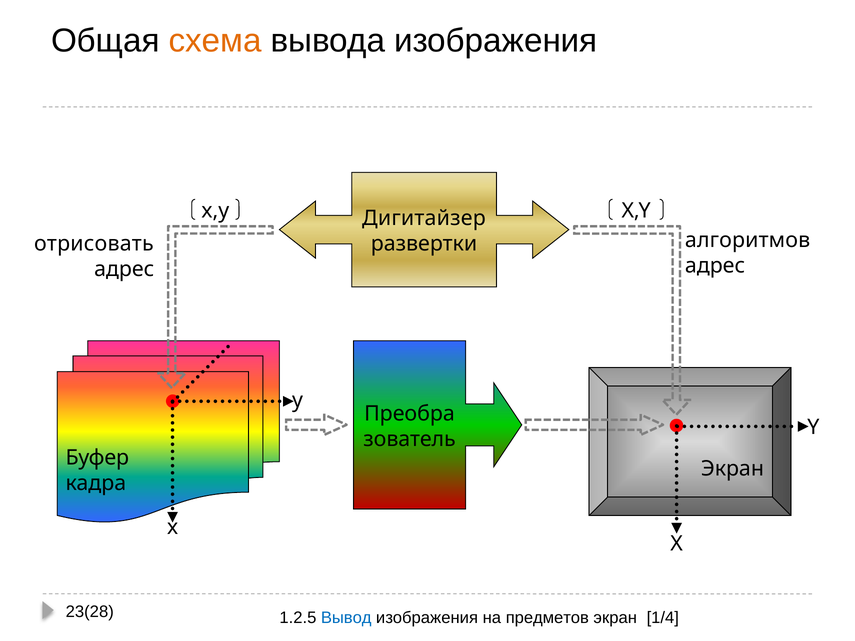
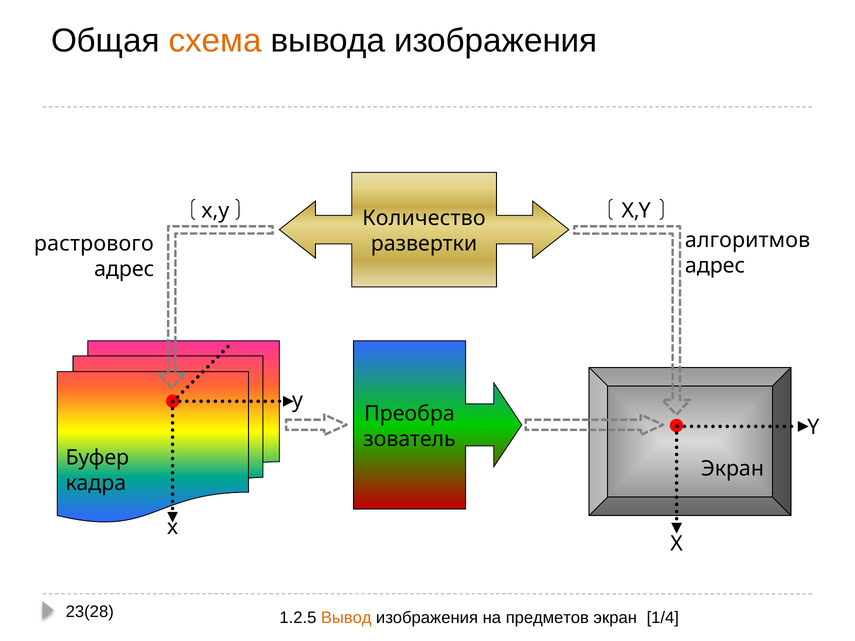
Дигитайзер: Дигитайзер -> Количество
отрисовать: отрисовать -> растрового
Вывод colour: blue -> orange
